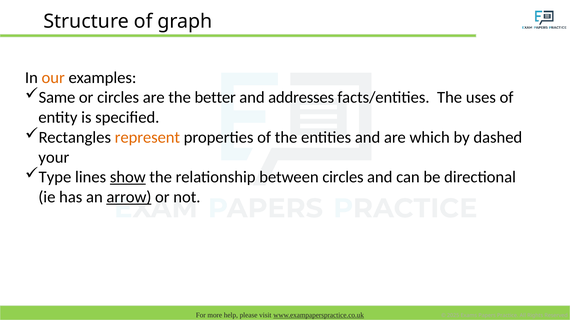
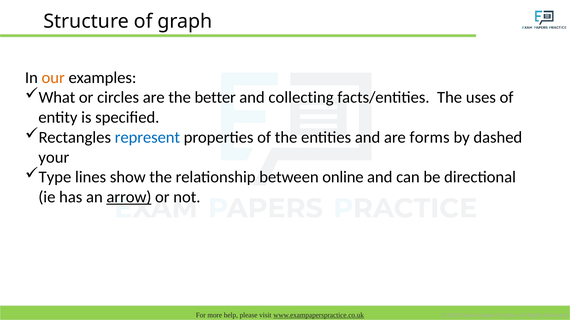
Same: Same -> What
addresses: addresses -> collecting
represent colour: orange -> blue
which: which -> forms
show underline: present -> none
between circles: circles -> online
